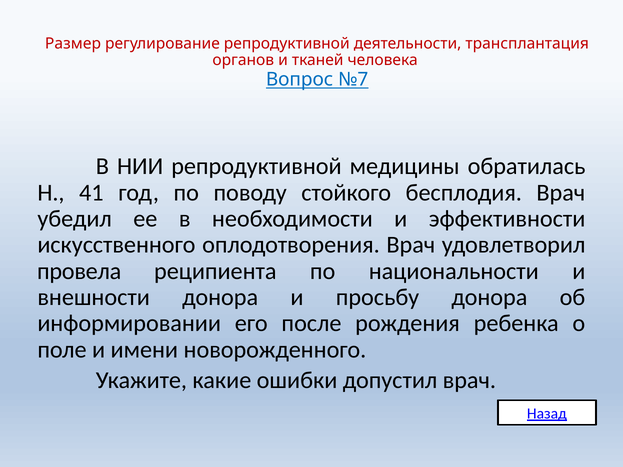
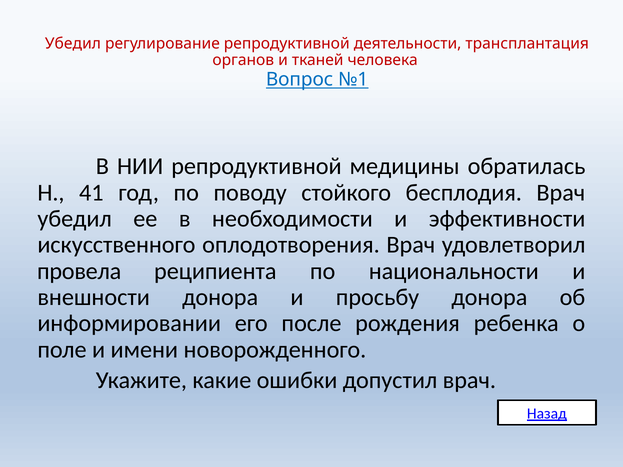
Размер at (73, 44): Размер -> Убедил
№7: №7 -> №1
